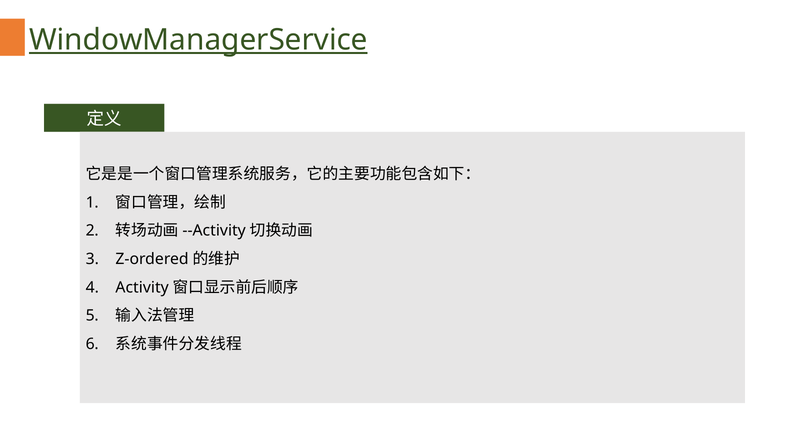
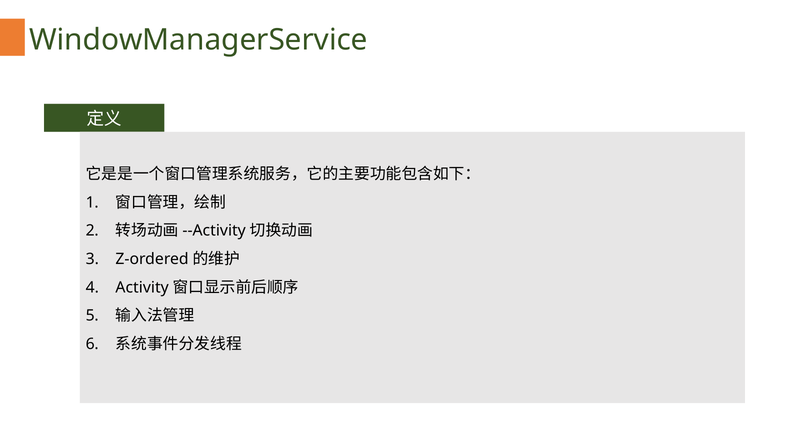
WindowManagerService underline: present -> none
